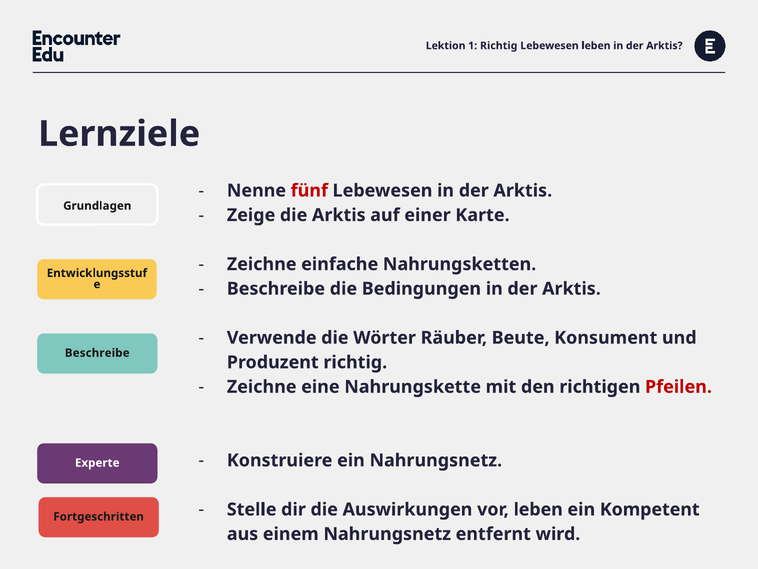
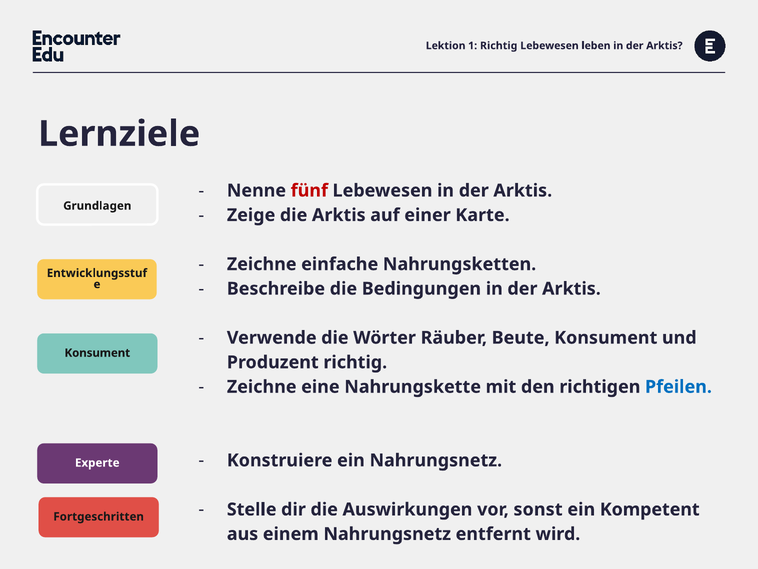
Beschreibe at (97, 353): Beschreibe -> Konsument
Pfeilen colour: red -> blue
vor leben: leben -> sonst
